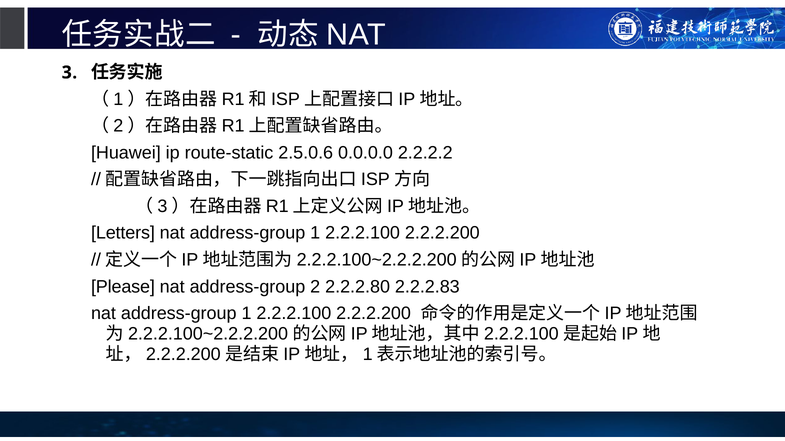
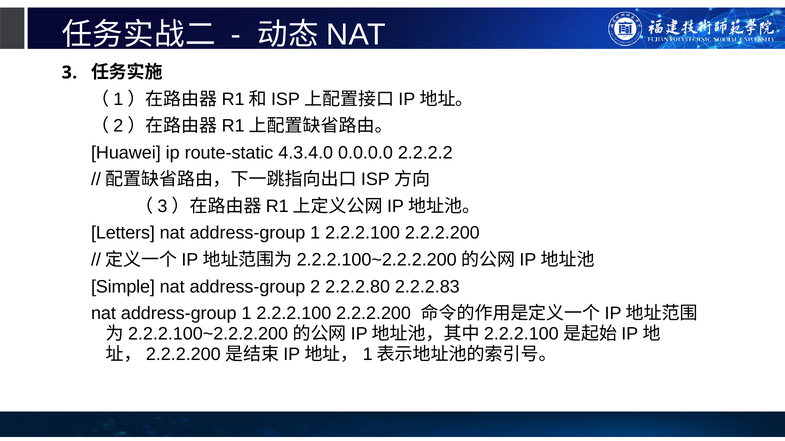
2.5.0.6: 2.5.0.6 -> 4.3.4.0
Please: Please -> Simple
